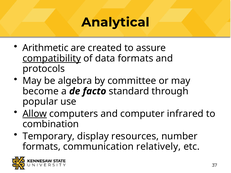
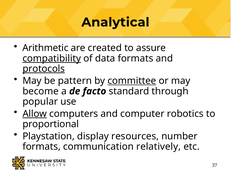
protocols underline: none -> present
algebra: algebra -> pattern
committee underline: none -> present
infrared: infrared -> robotics
combination: combination -> proportional
Temporary: Temporary -> Playstation
